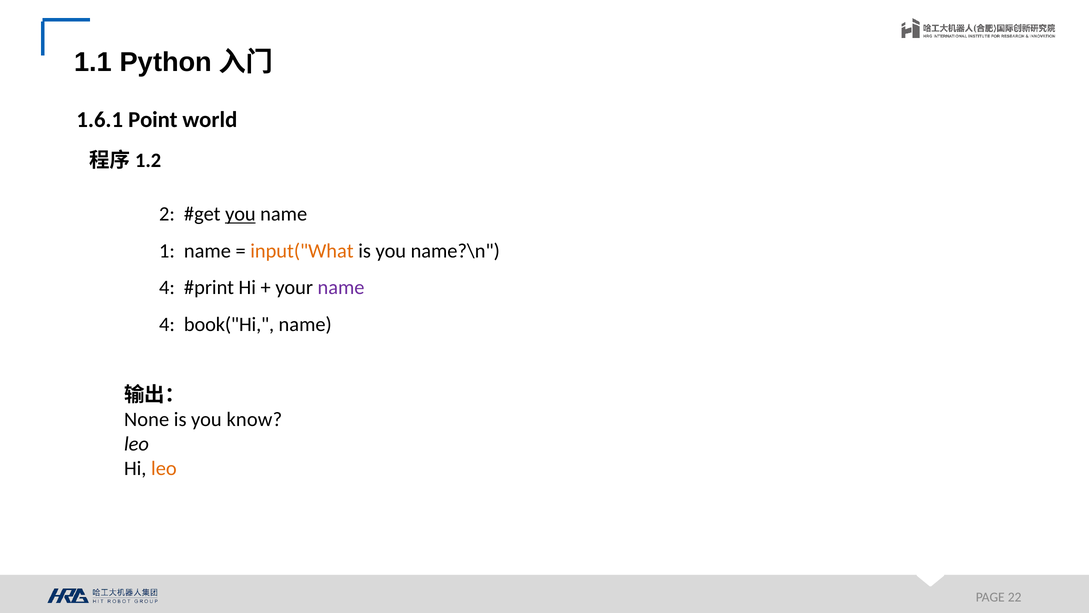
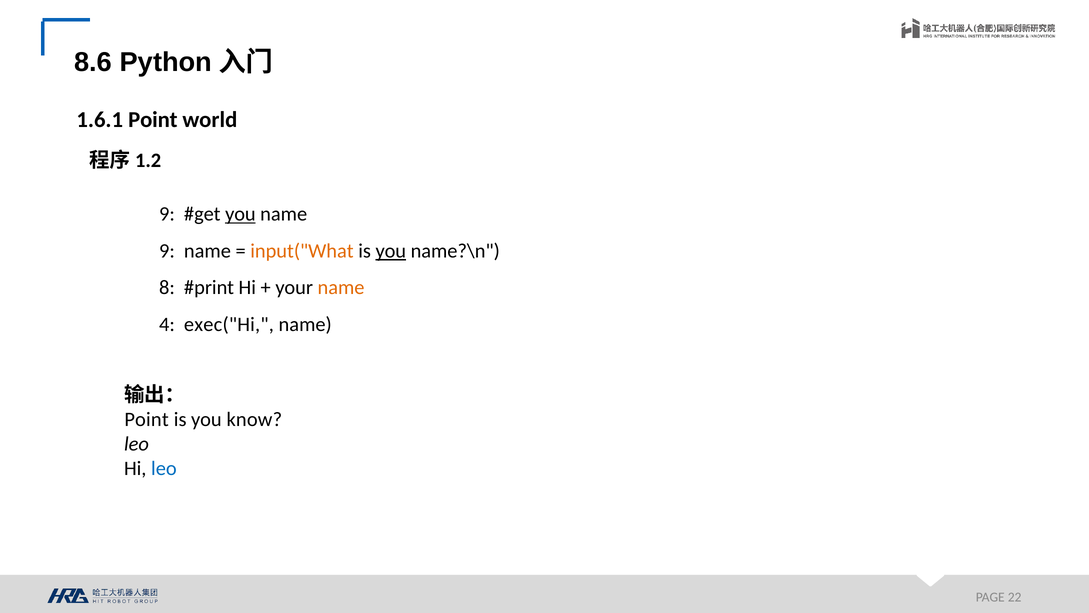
1.1: 1.1 -> 8.6
2 at (167, 214): 2 -> 9
1 at (167, 251): 1 -> 9
you at (391, 251) underline: none -> present
4 at (167, 288): 4 -> 8
name at (341, 288) colour: purple -> orange
book("Hi: book("Hi -> exec("Hi
None at (147, 419): None -> Point
leo at (164, 468) colour: orange -> blue
